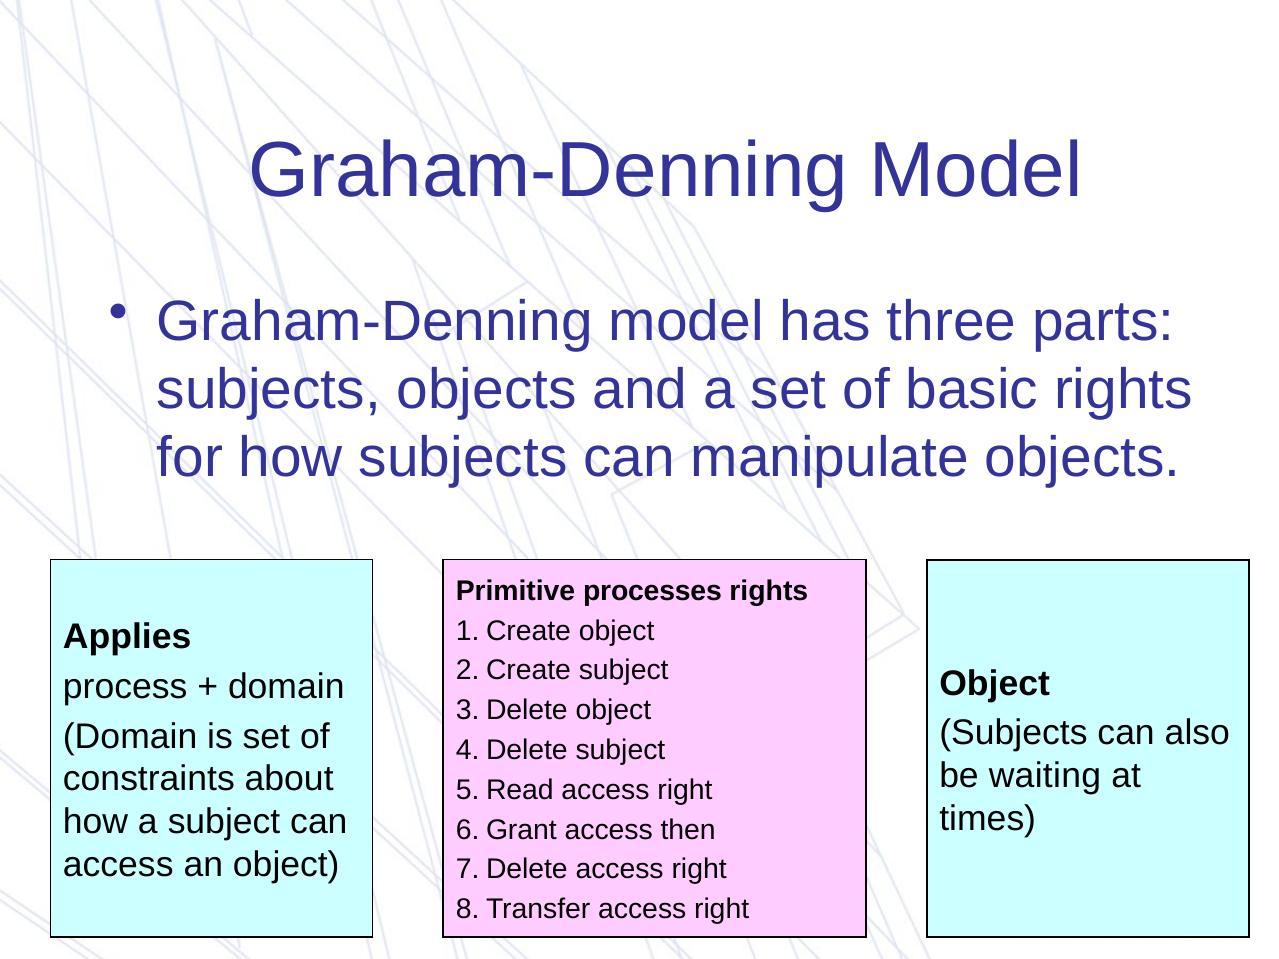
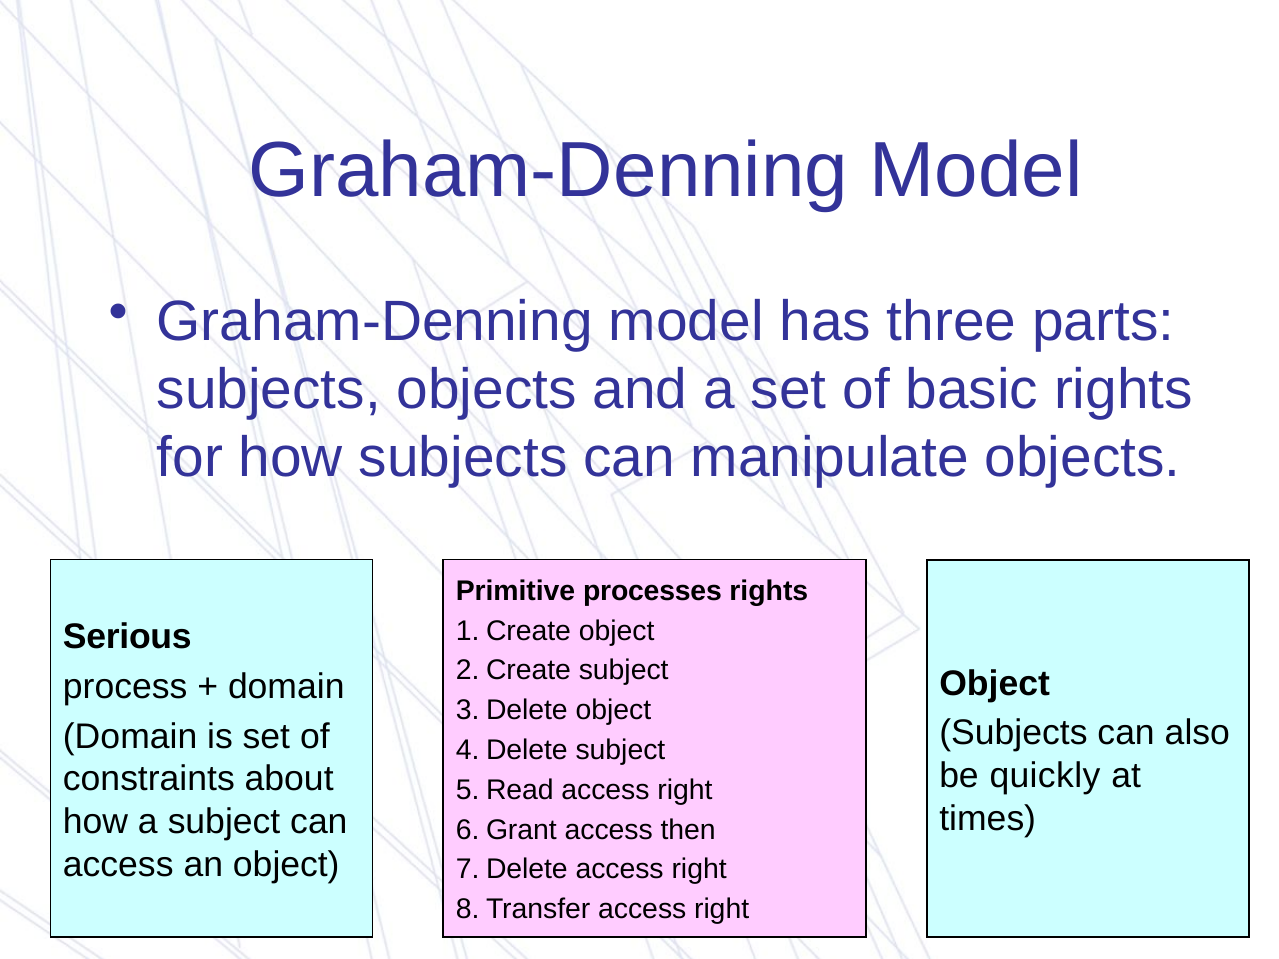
Applies: Applies -> Serious
waiting: waiting -> quickly
